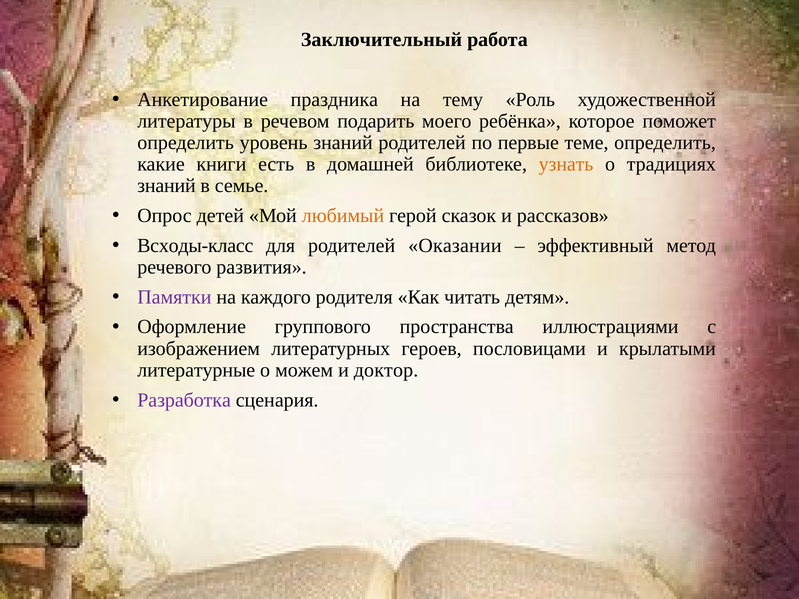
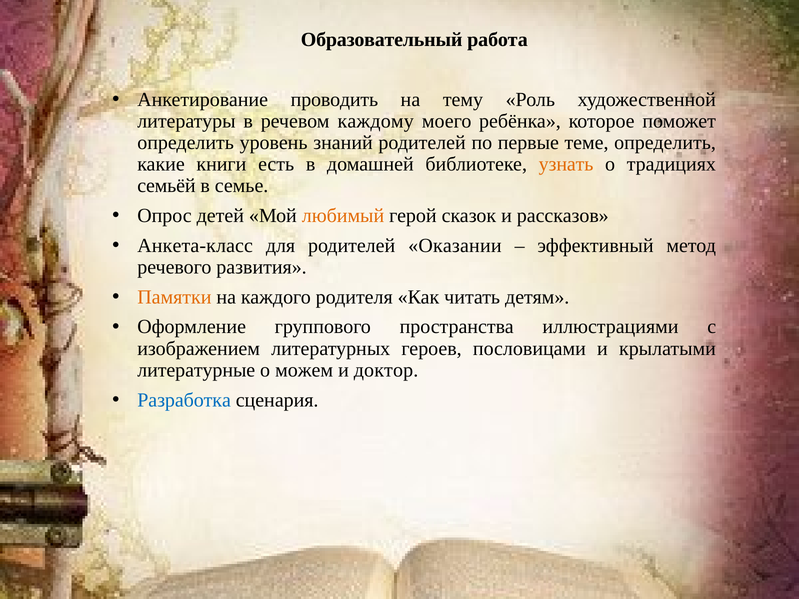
Заключительный: Заключительный -> Образовательный
праздника: праздника -> проводить
подарить: подарить -> каждому
знаний at (166, 186): знаний -> семьёй
Всходы-класс: Всходы-класс -> Анкета-класс
Памятки colour: purple -> orange
Разработка colour: purple -> blue
